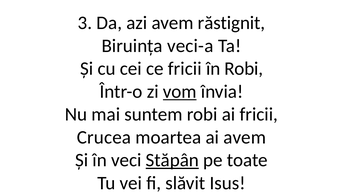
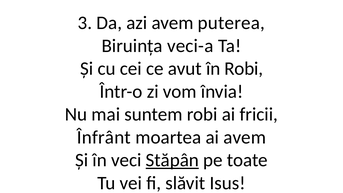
răstignit: răstignit -> puterea
ce fricii: fricii -> avut
vom underline: present -> none
Crucea: Crucea -> Înfrânt
